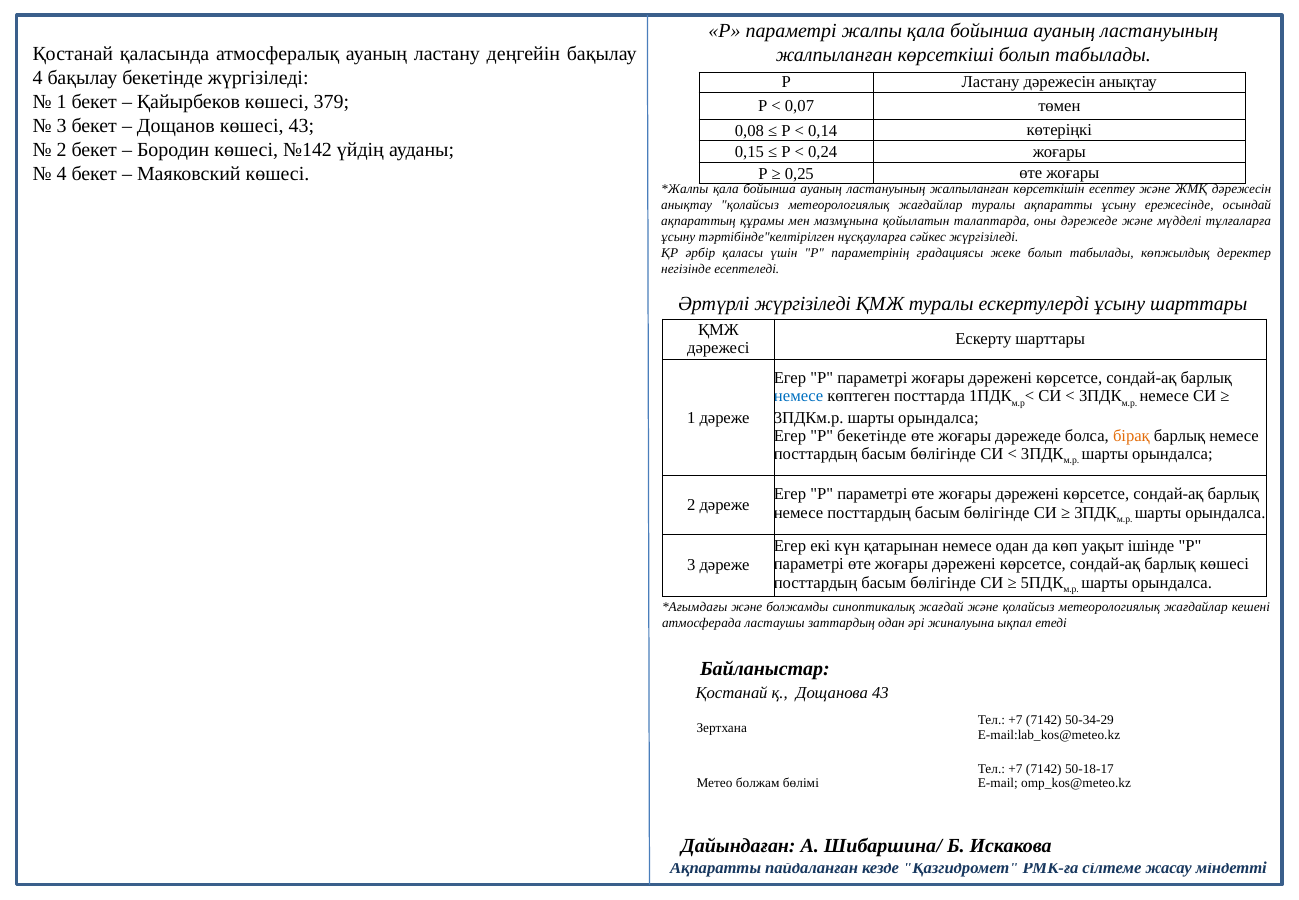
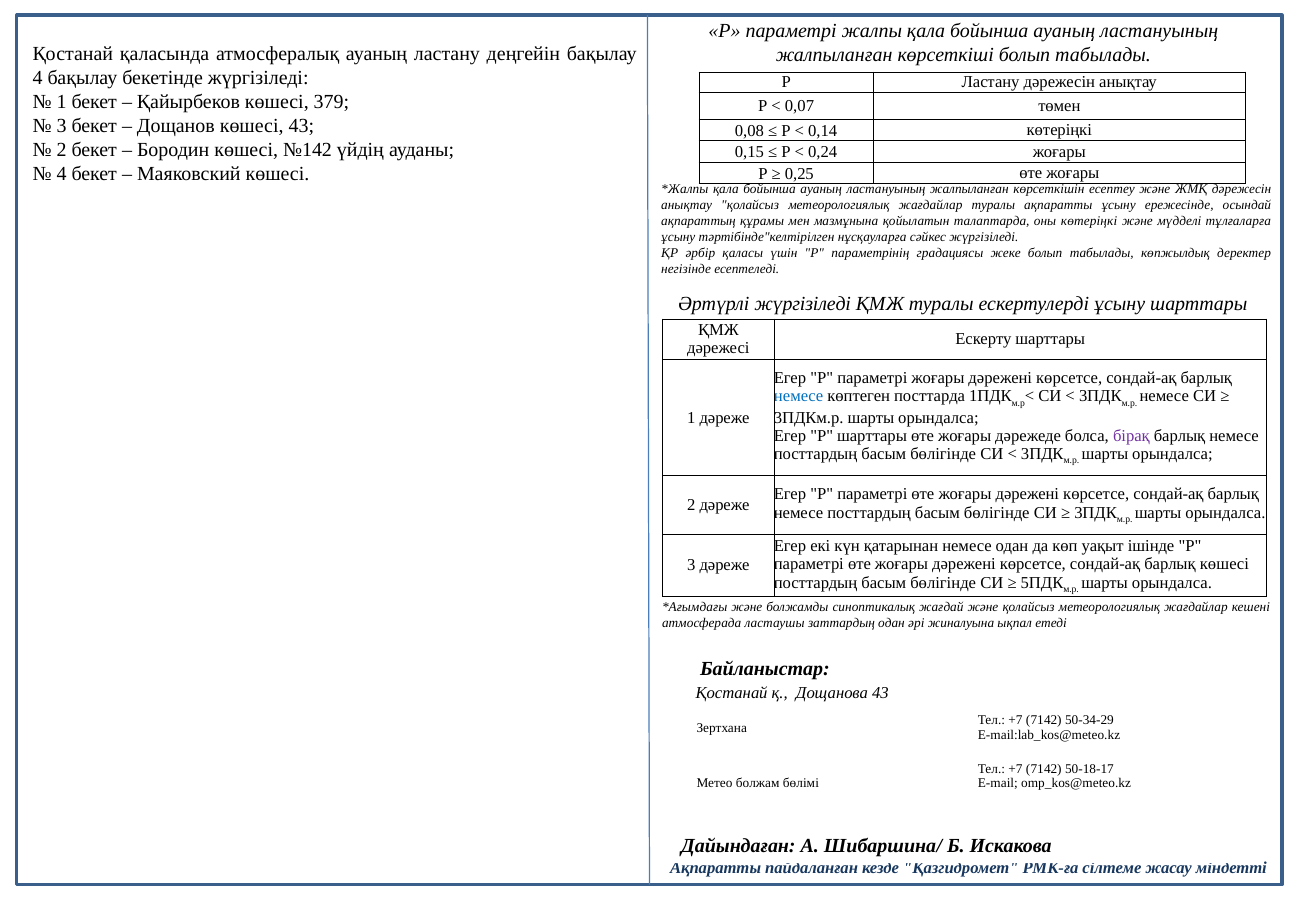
оны дәрежеде: дәрежеде -> көтеріңкі
P бекетінде: бекетінде -> шарттары
бірақ colour: orange -> purple
